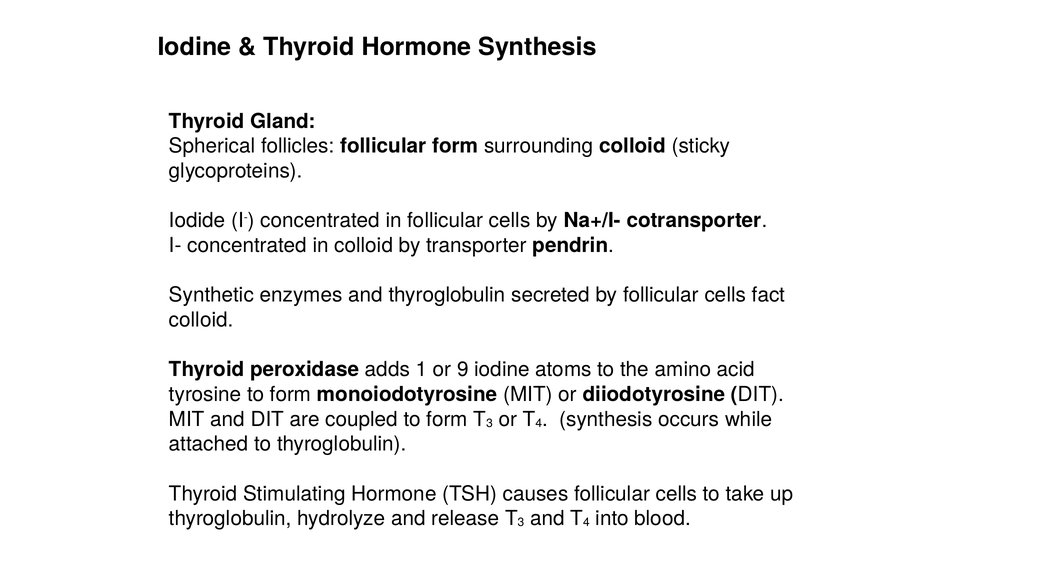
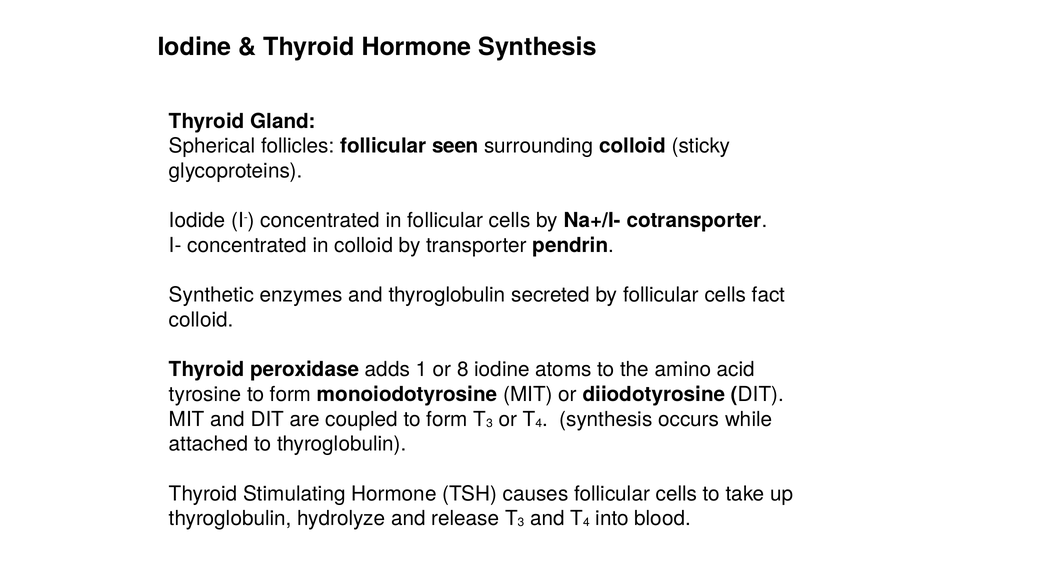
follicular form: form -> seen
9: 9 -> 8
